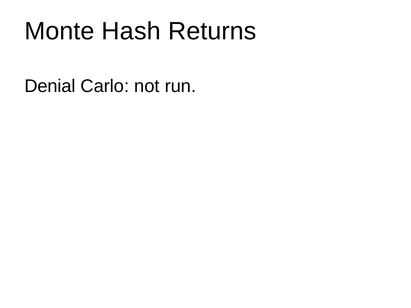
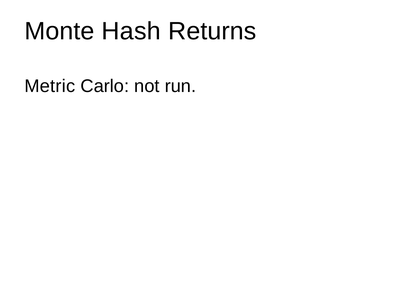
Denial: Denial -> Metric
